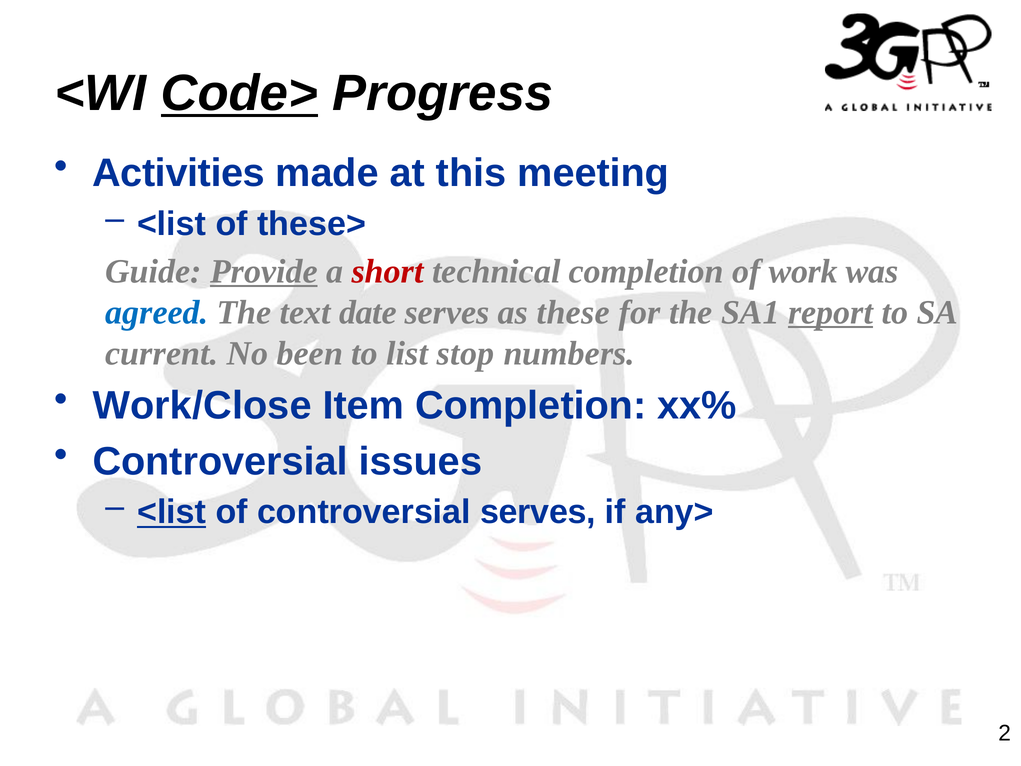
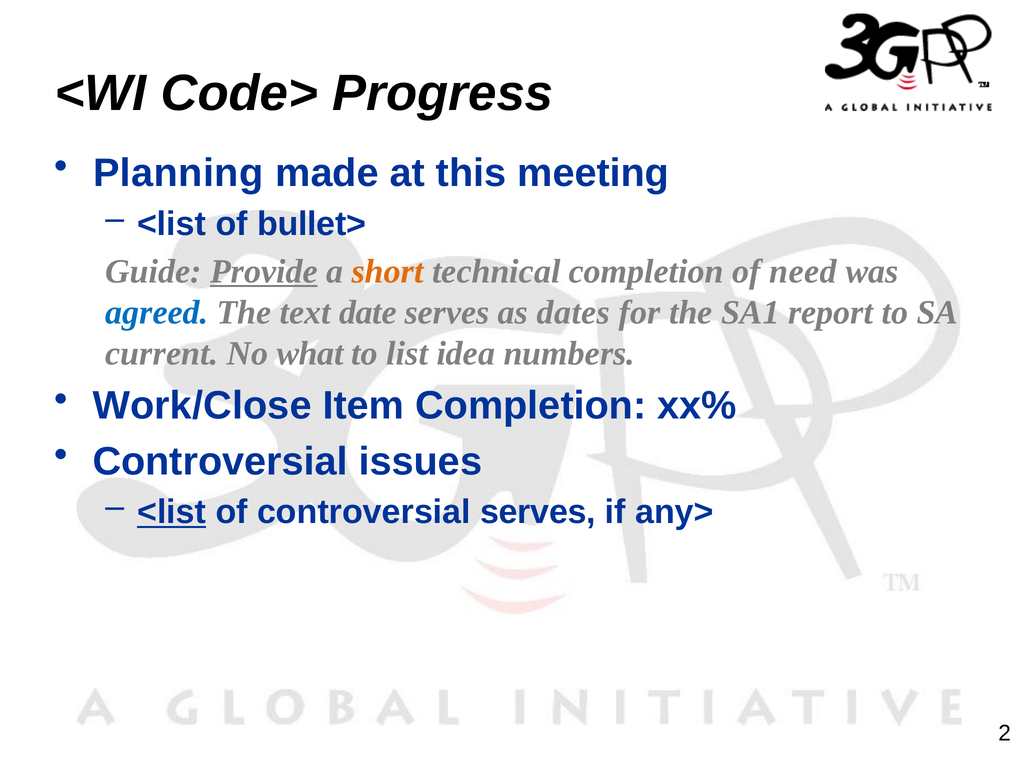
Code> underline: present -> none
Activities: Activities -> Planning
these>: these> -> bullet>
short colour: red -> orange
work: work -> need
these: these -> dates
report underline: present -> none
been: been -> what
stop: stop -> idea
